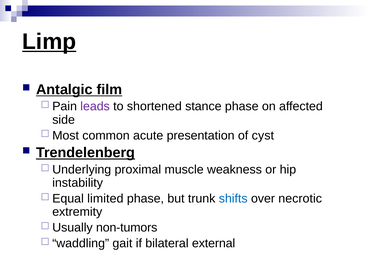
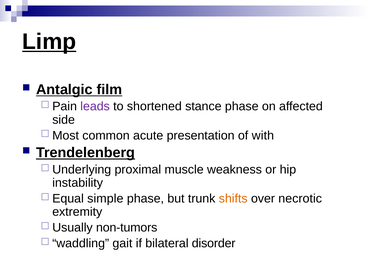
cyst: cyst -> with
limited: limited -> simple
shifts colour: blue -> orange
external: external -> disorder
